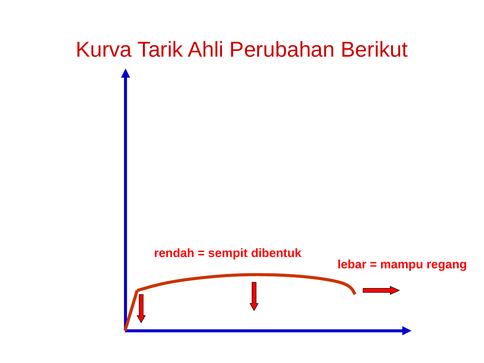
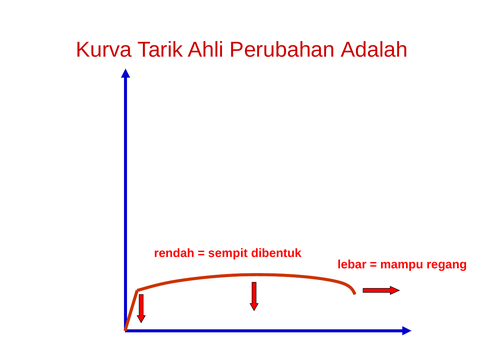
Berikut: Berikut -> Adalah
